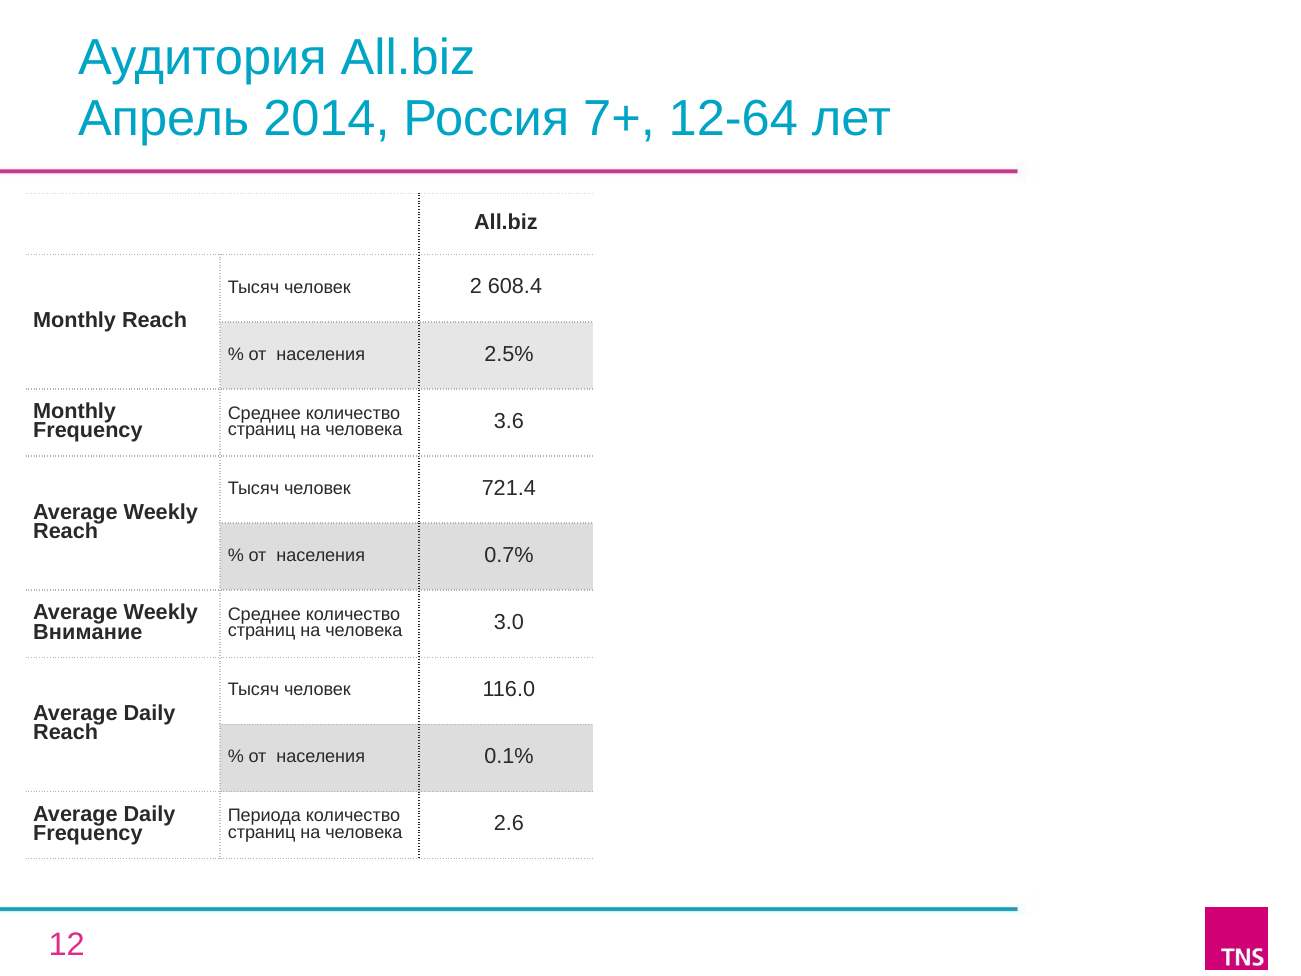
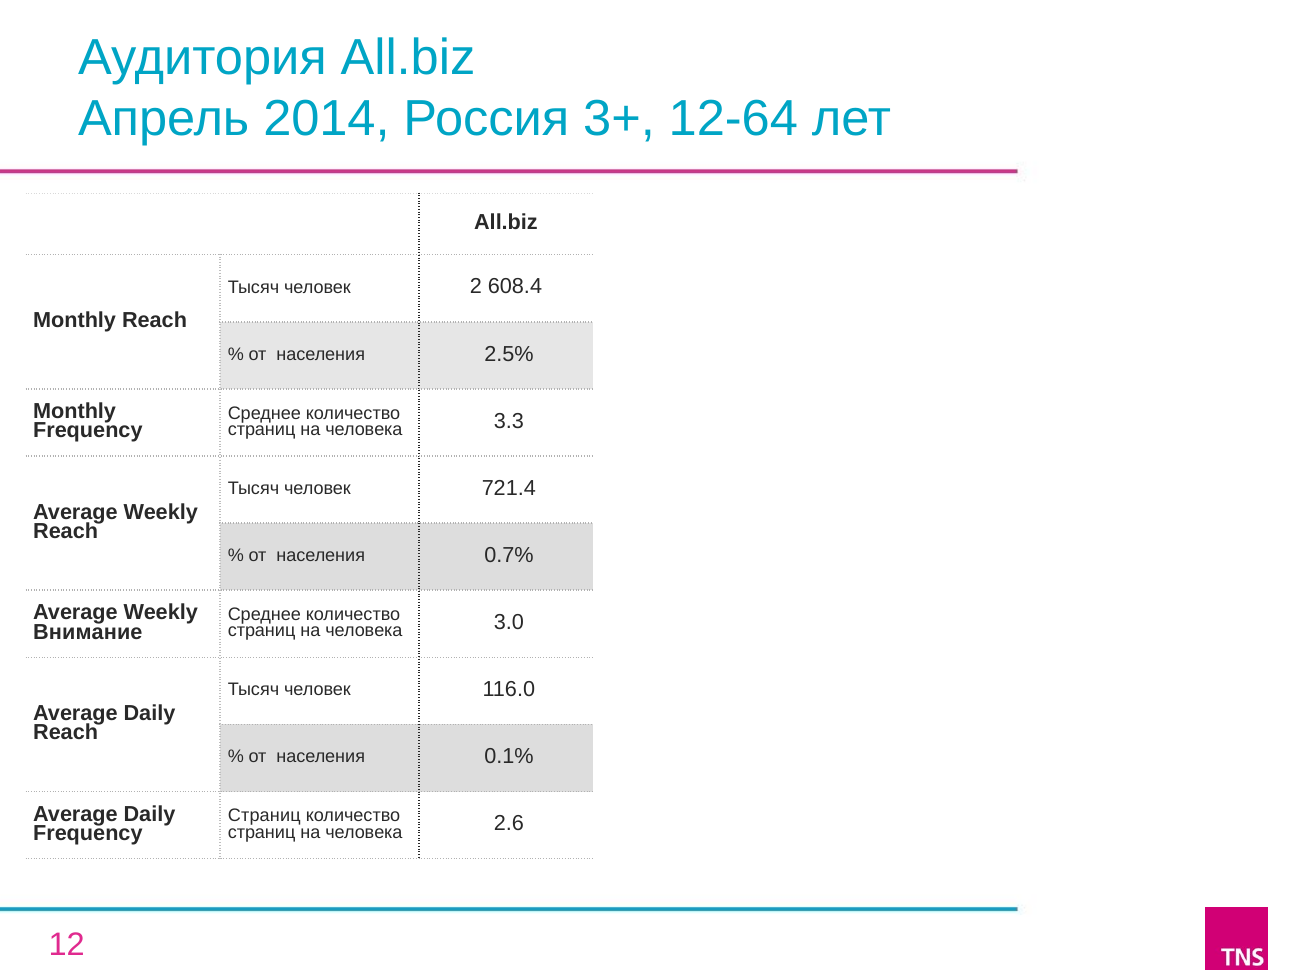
7+: 7+ -> 3+
3.6: 3.6 -> 3.3
Периода at (264, 816): Периода -> Страниц
